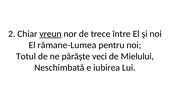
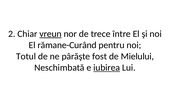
rămane-Lumea: rămane-Lumea -> rămane-Curând
veci: veci -> fost
iubirea underline: none -> present
